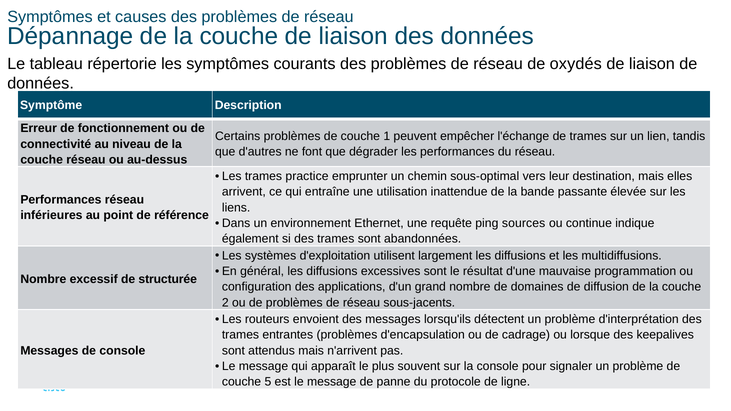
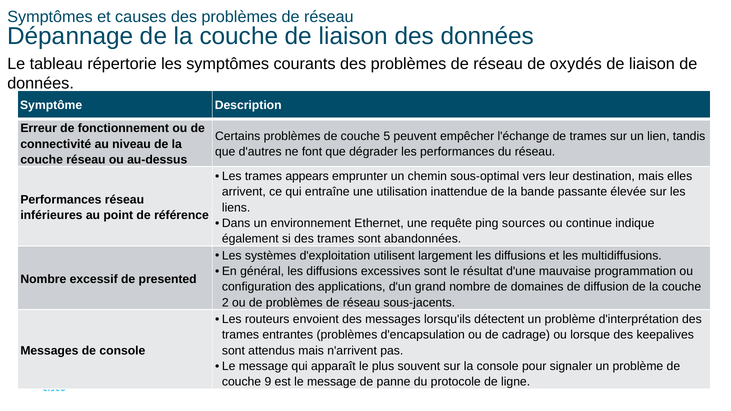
1: 1 -> 5
practice: practice -> appears
structurée: structurée -> presented
5: 5 -> 9
